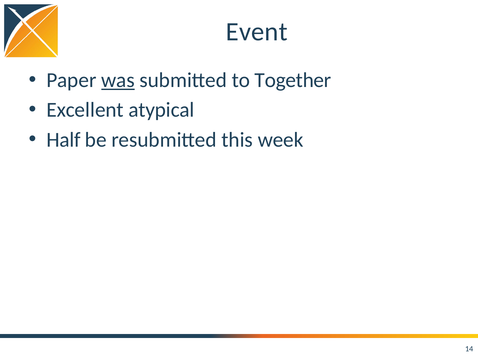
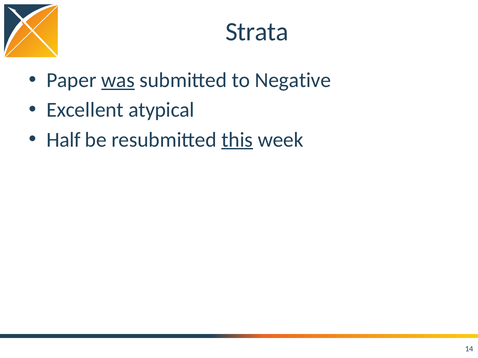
Event: Event -> Strata
Together: Together -> Negative
this underline: none -> present
